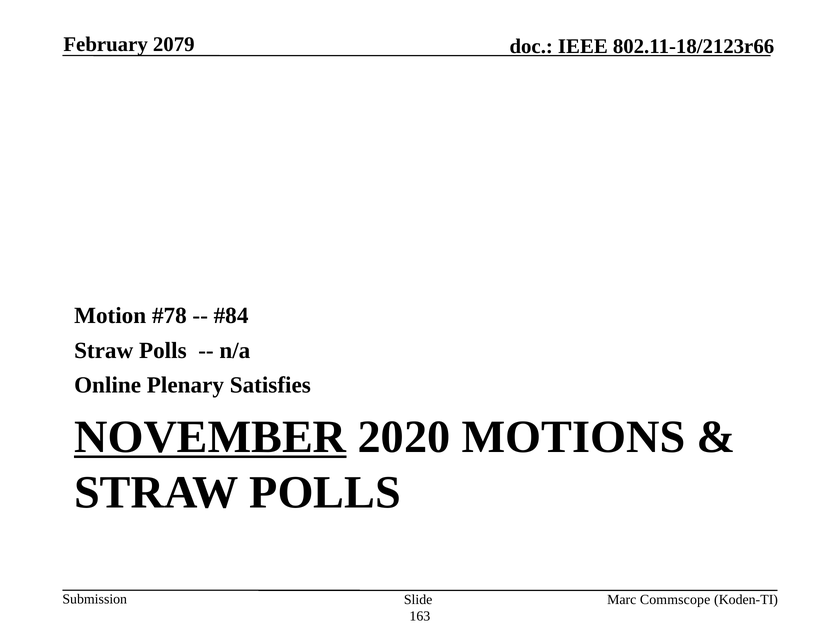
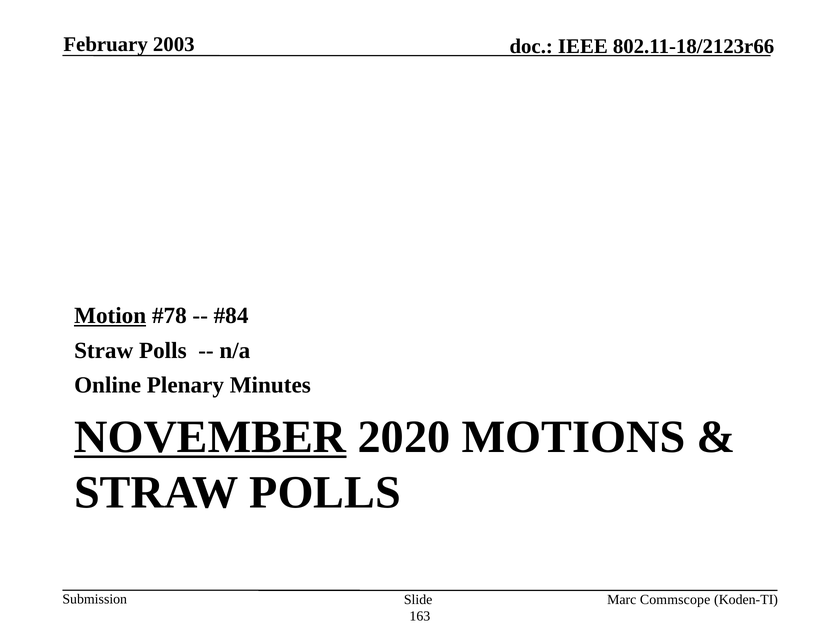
2079: 2079 -> 2003
Motion underline: none -> present
Satisfies: Satisfies -> Minutes
